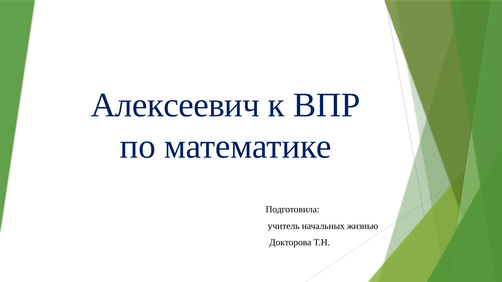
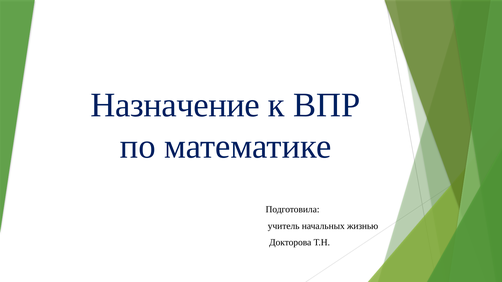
Алексеевич: Алексеевич -> Назначение
